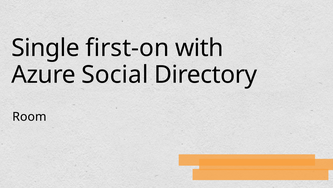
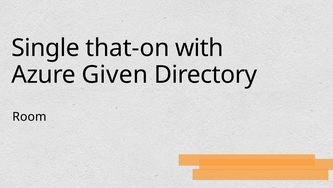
first-on: first-on -> that-on
Social: Social -> Given
